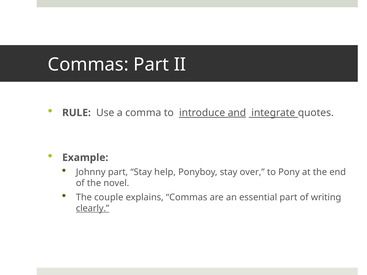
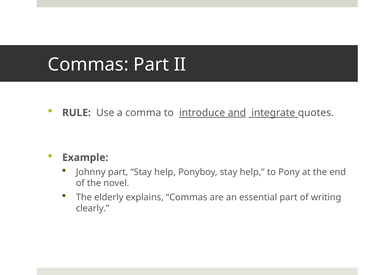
Ponyboy stay over: over -> help
couple: couple -> elderly
clearly underline: present -> none
